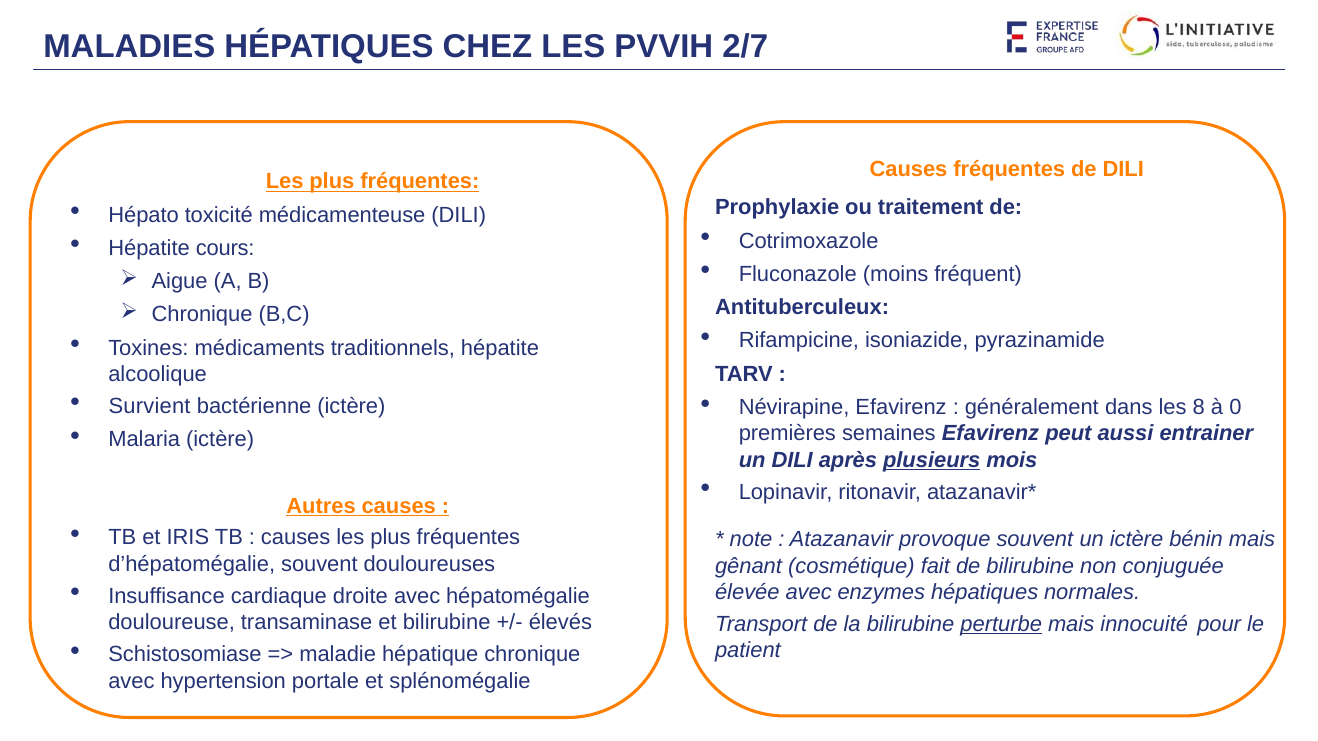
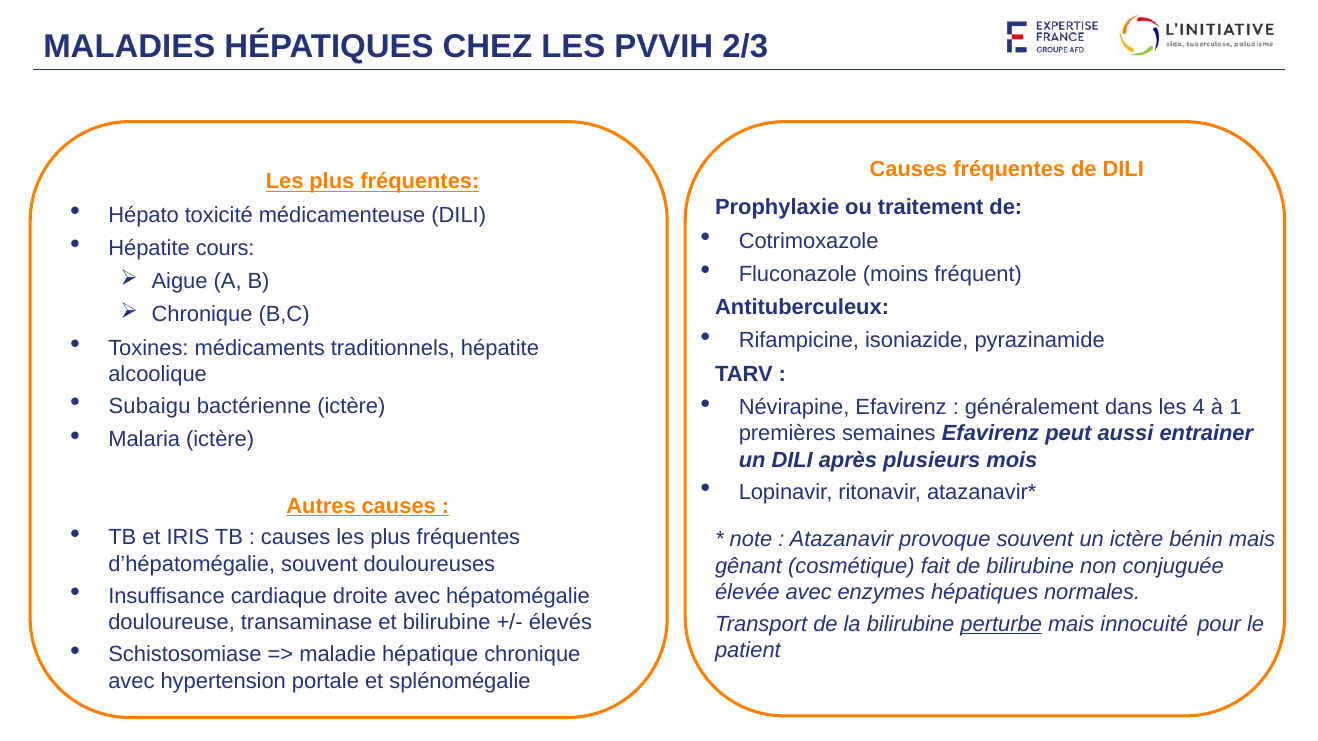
2/7: 2/7 -> 2/3
Survient: Survient -> Subaigu
8: 8 -> 4
0: 0 -> 1
plusieurs underline: present -> none
